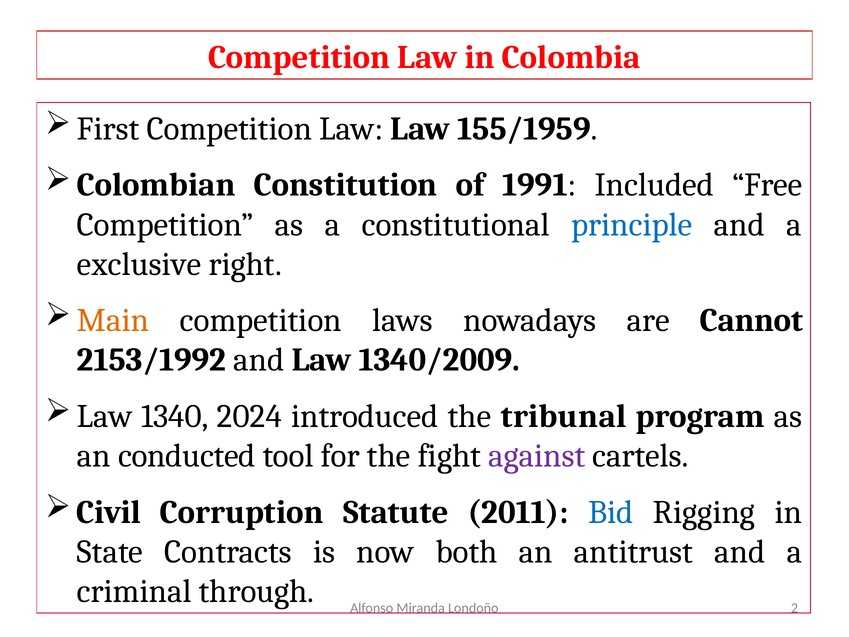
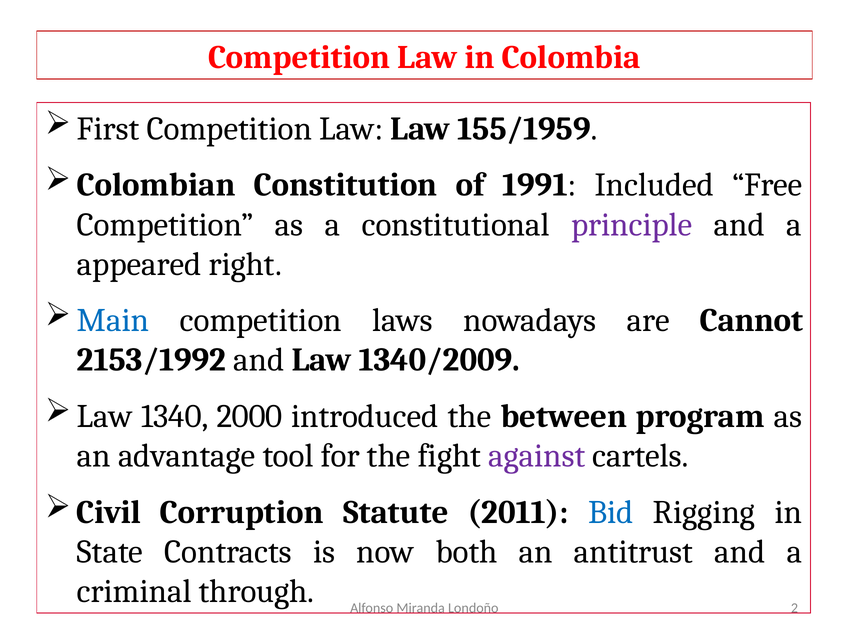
principle colour: blue -> purple
exclusive: exclusive -> appeared
Main colour: orange -> blue
2024: 2024 -> 2000
tribunal: tribunal -> between
conducted: conducted -> advantage
